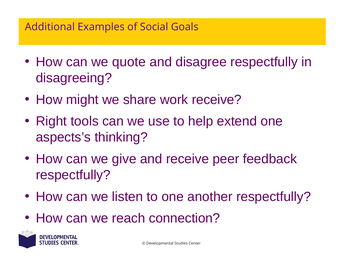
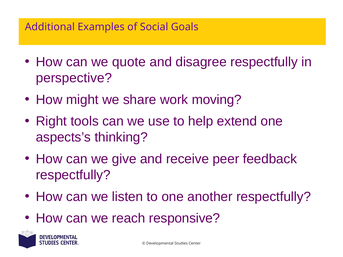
disagreeing: disagreeing -> perspective
work receive: receive -> moving
connection: connection -> responsive
